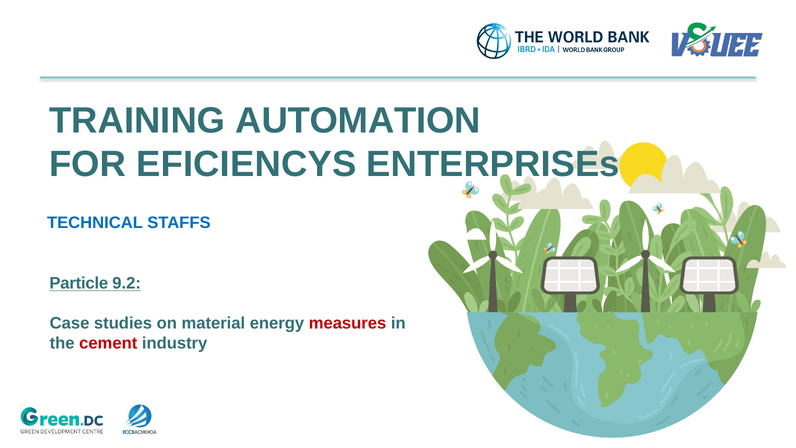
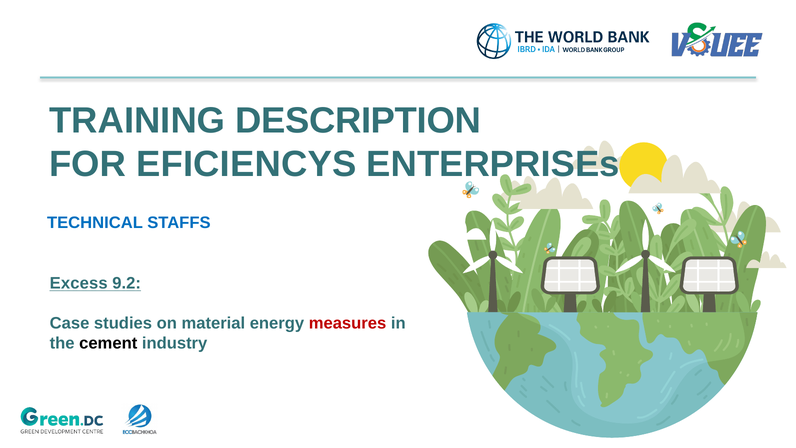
AUTOMATION: AUTOMATION -> DESCRIPTION
Particle: Particle -> Excess
cement colour: red -> black
